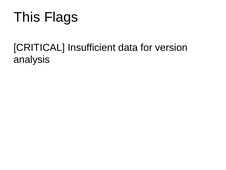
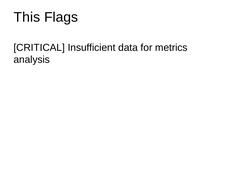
version: version -> metrics
